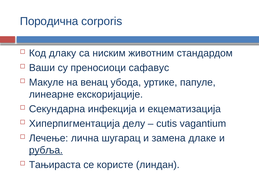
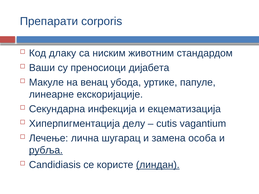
Породична: Породична -> Препарати
сафавус: сафавус -> дијабета
длаке: длаке -> особа
Тањираста: Тањираста -> Candidiasis
линдан underline: none -> present
